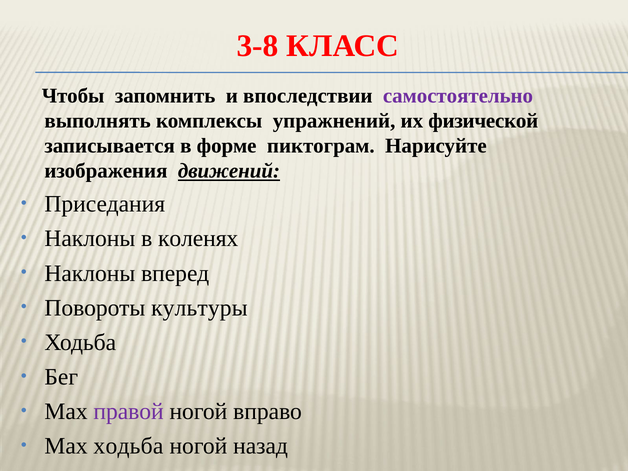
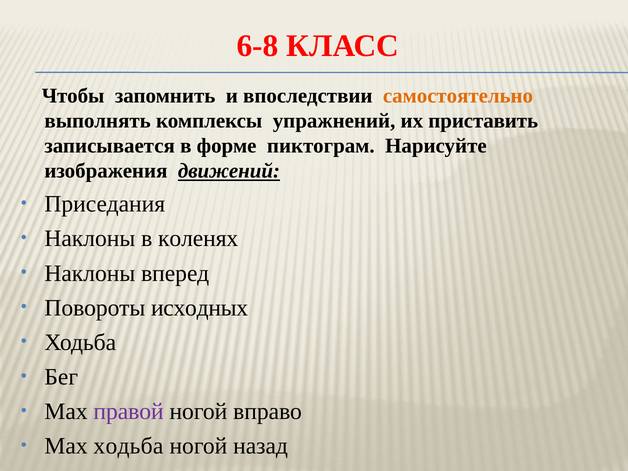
3-8: 3-8 -> 6-8
самостоятельно colour: purple -> orange
физической: физической -> приставить
культуры: культуры -> исходных
